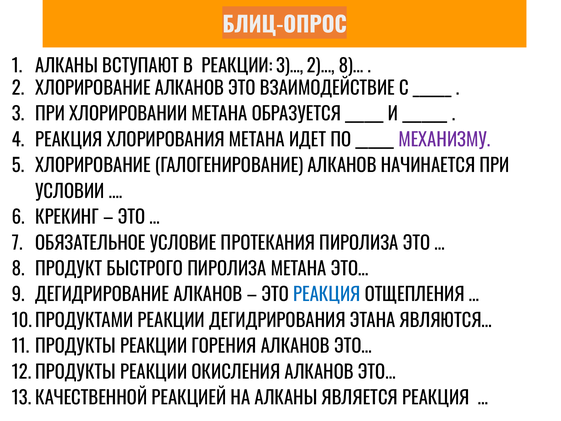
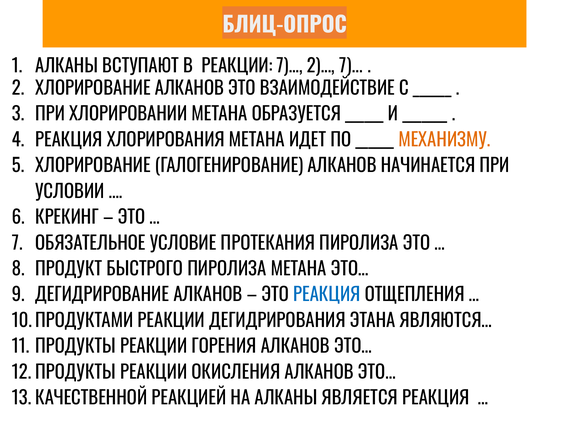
РЕАКЦИИ 3: 3 -> 7
2 8: 8 -> 7
МЕХАНИЗМУ colour: purple -> orange
